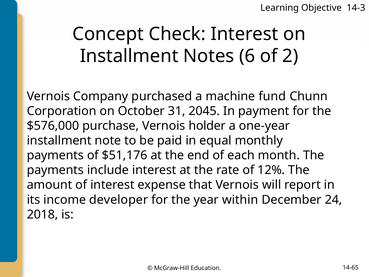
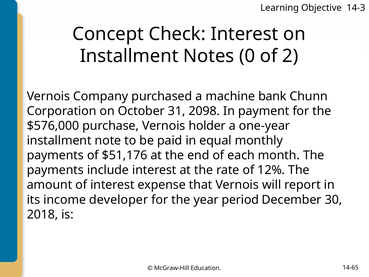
6: 6 -> 0
fund: fund -> bank
2045: 2045 -> 2098
within: within -> period
24: 24 -> 30
